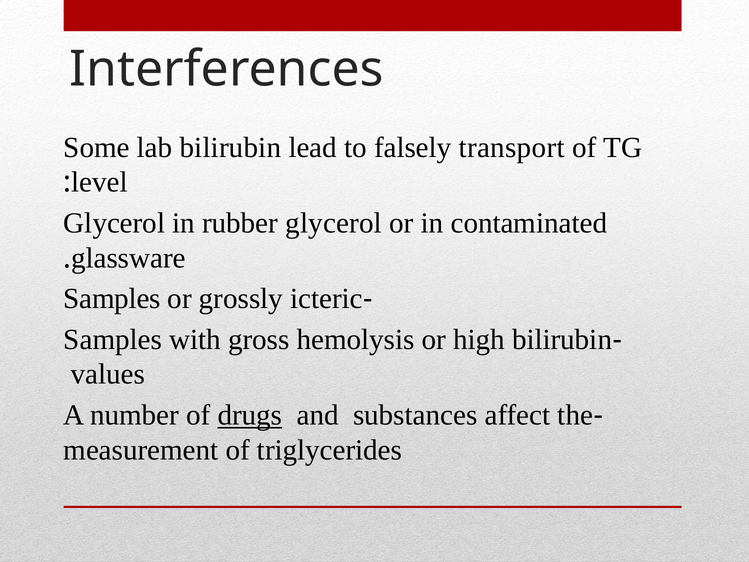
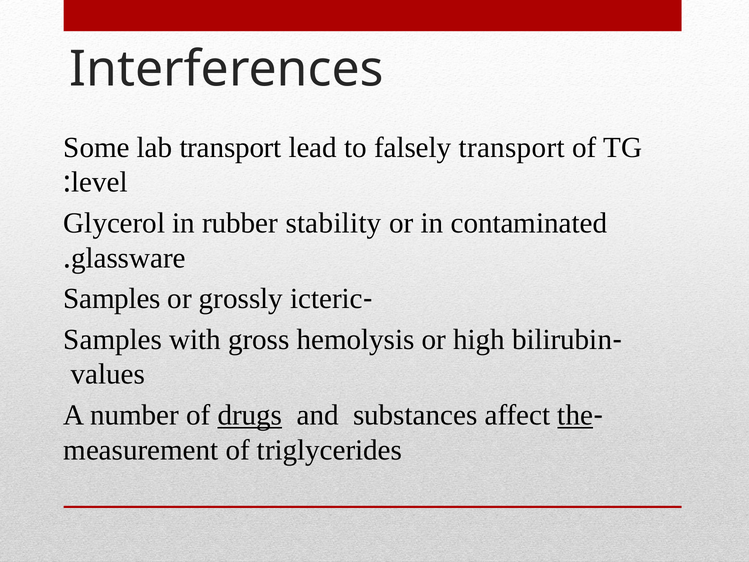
lab bilirubin: bilirubin -> transport
rubber glycerol: glycerol -> stability
the underline: none -> present
